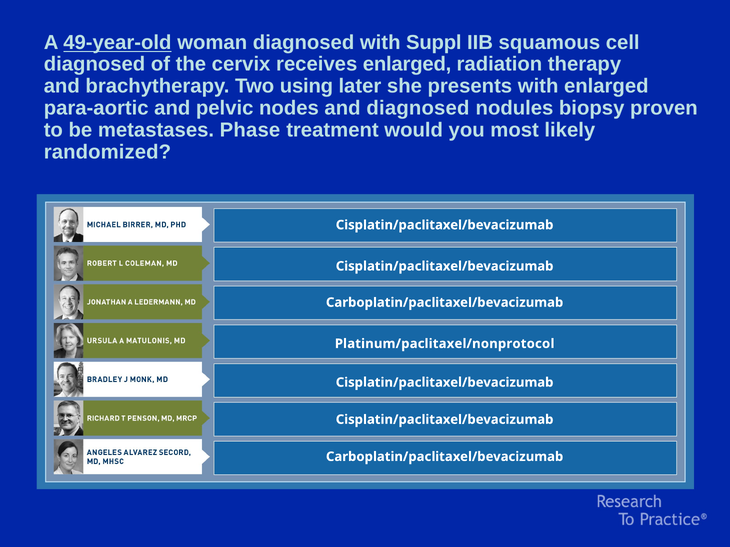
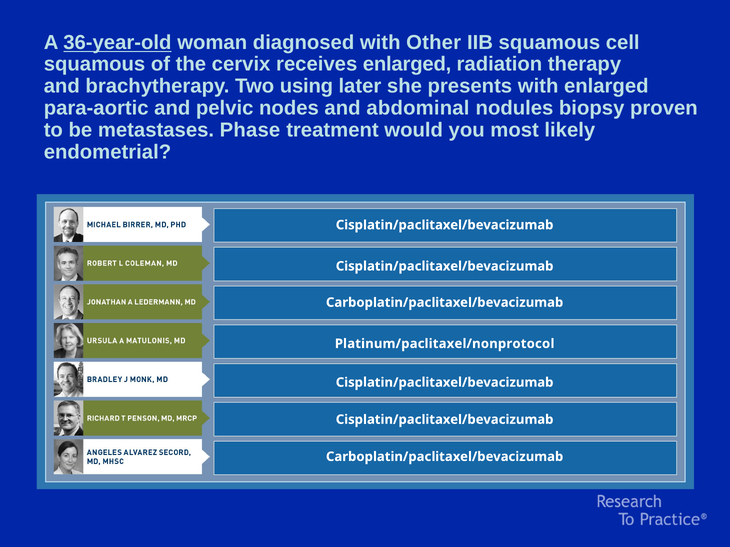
49-year-old: 49-year-old -> 36-year-old
Suppl: Suppl -> Other
diagnosed at (95, 64): diagnosed -> squamous
and diagnosed: diagnosed -> abdominal
randomized: randomized -> endometrial
